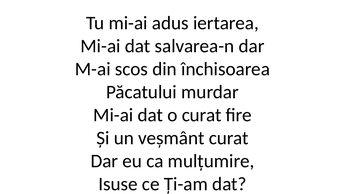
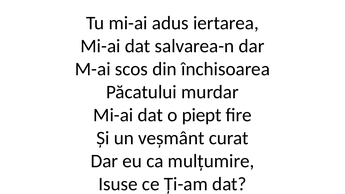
o curat: curat -> piept
